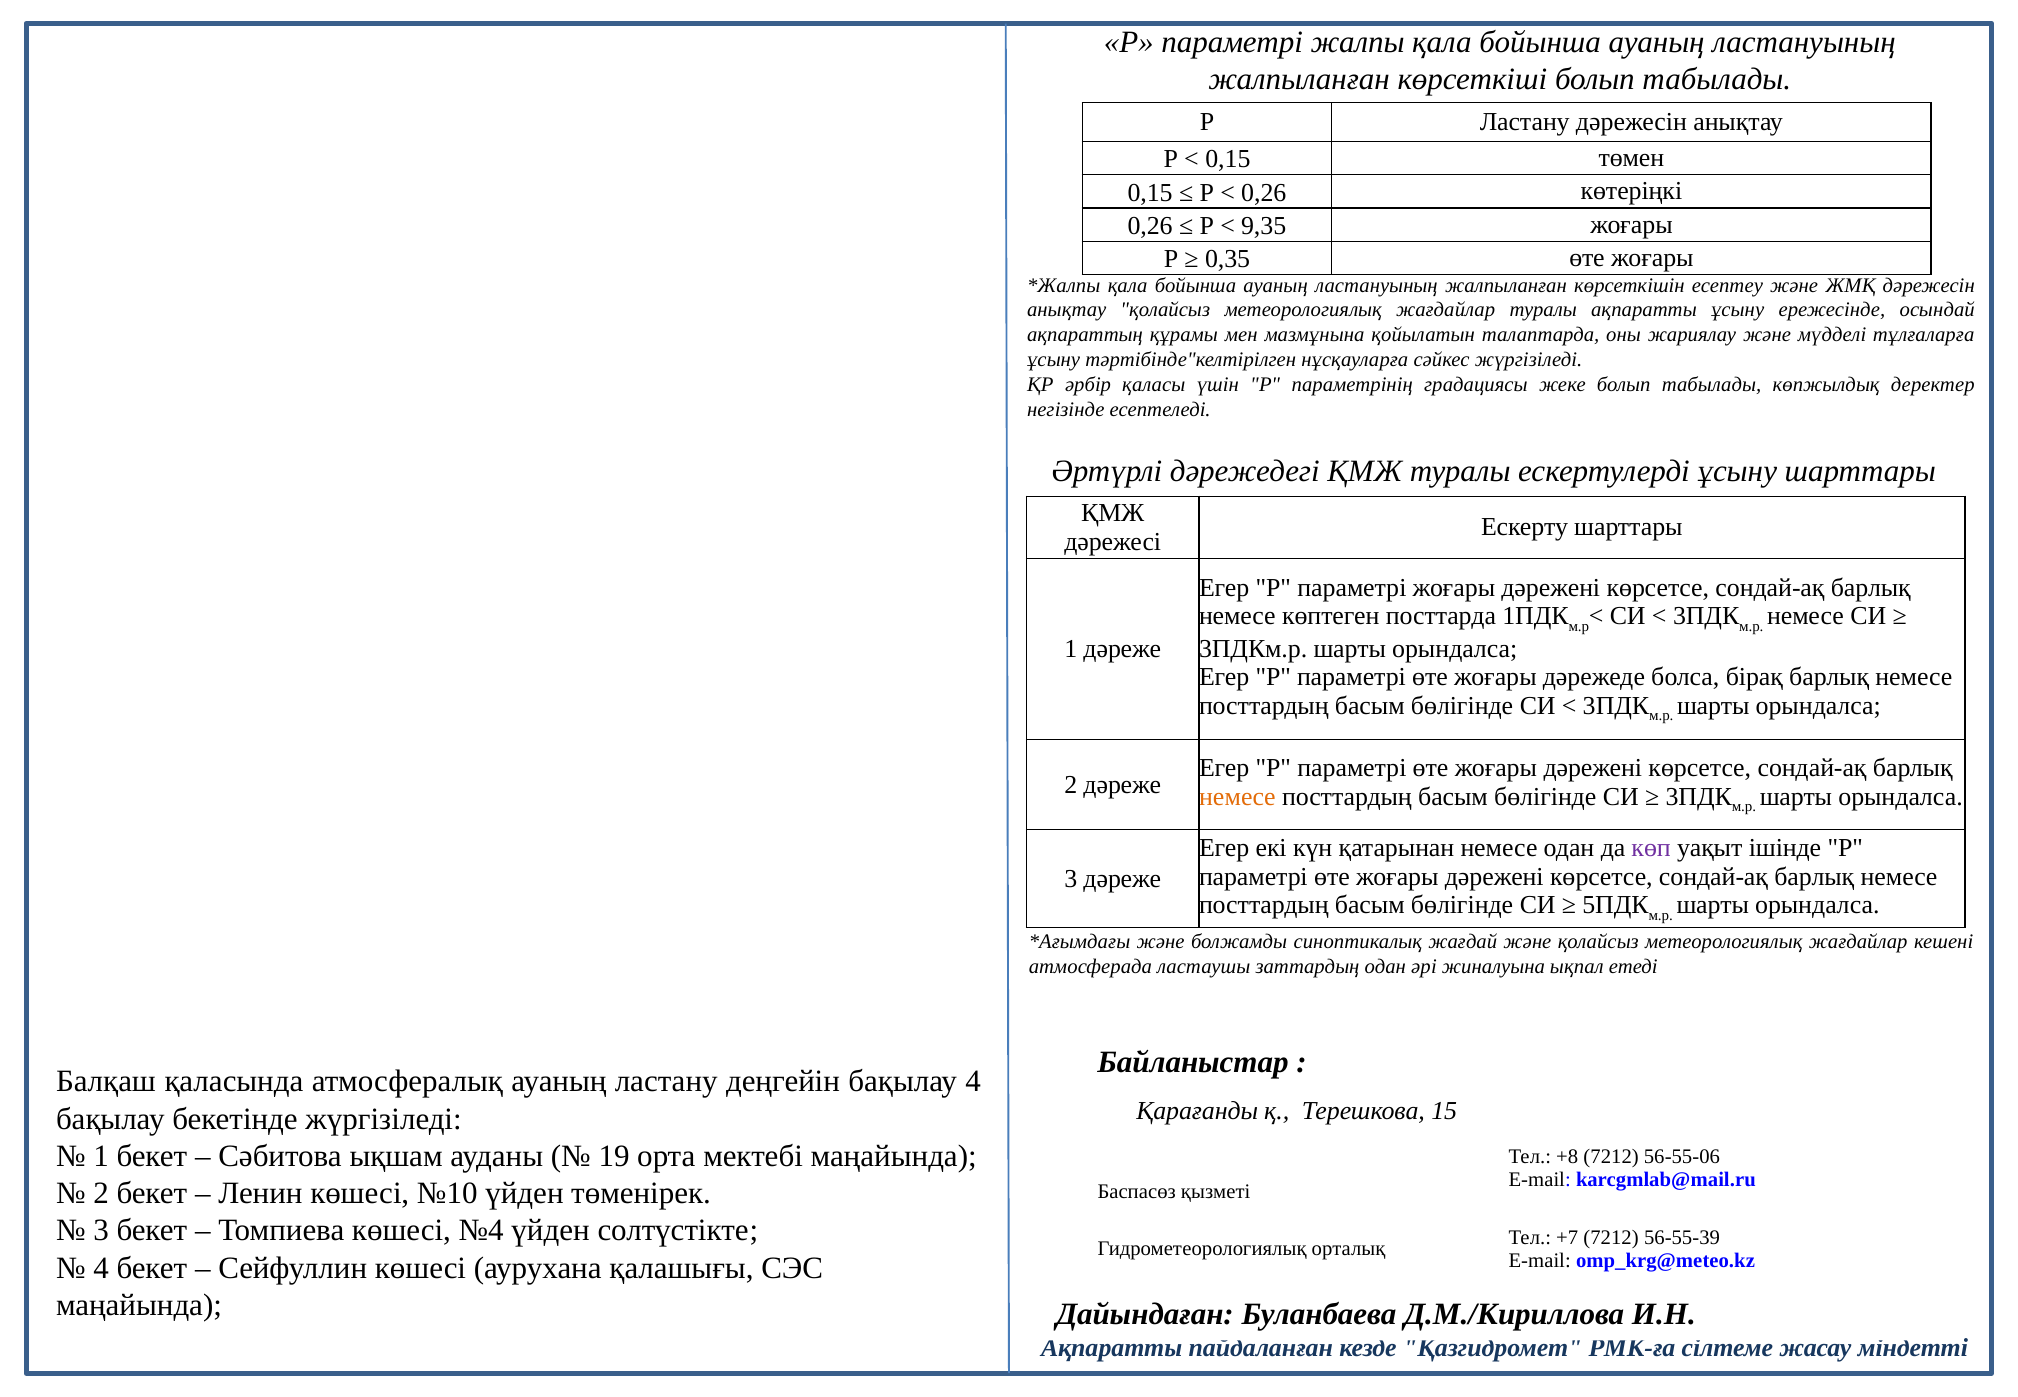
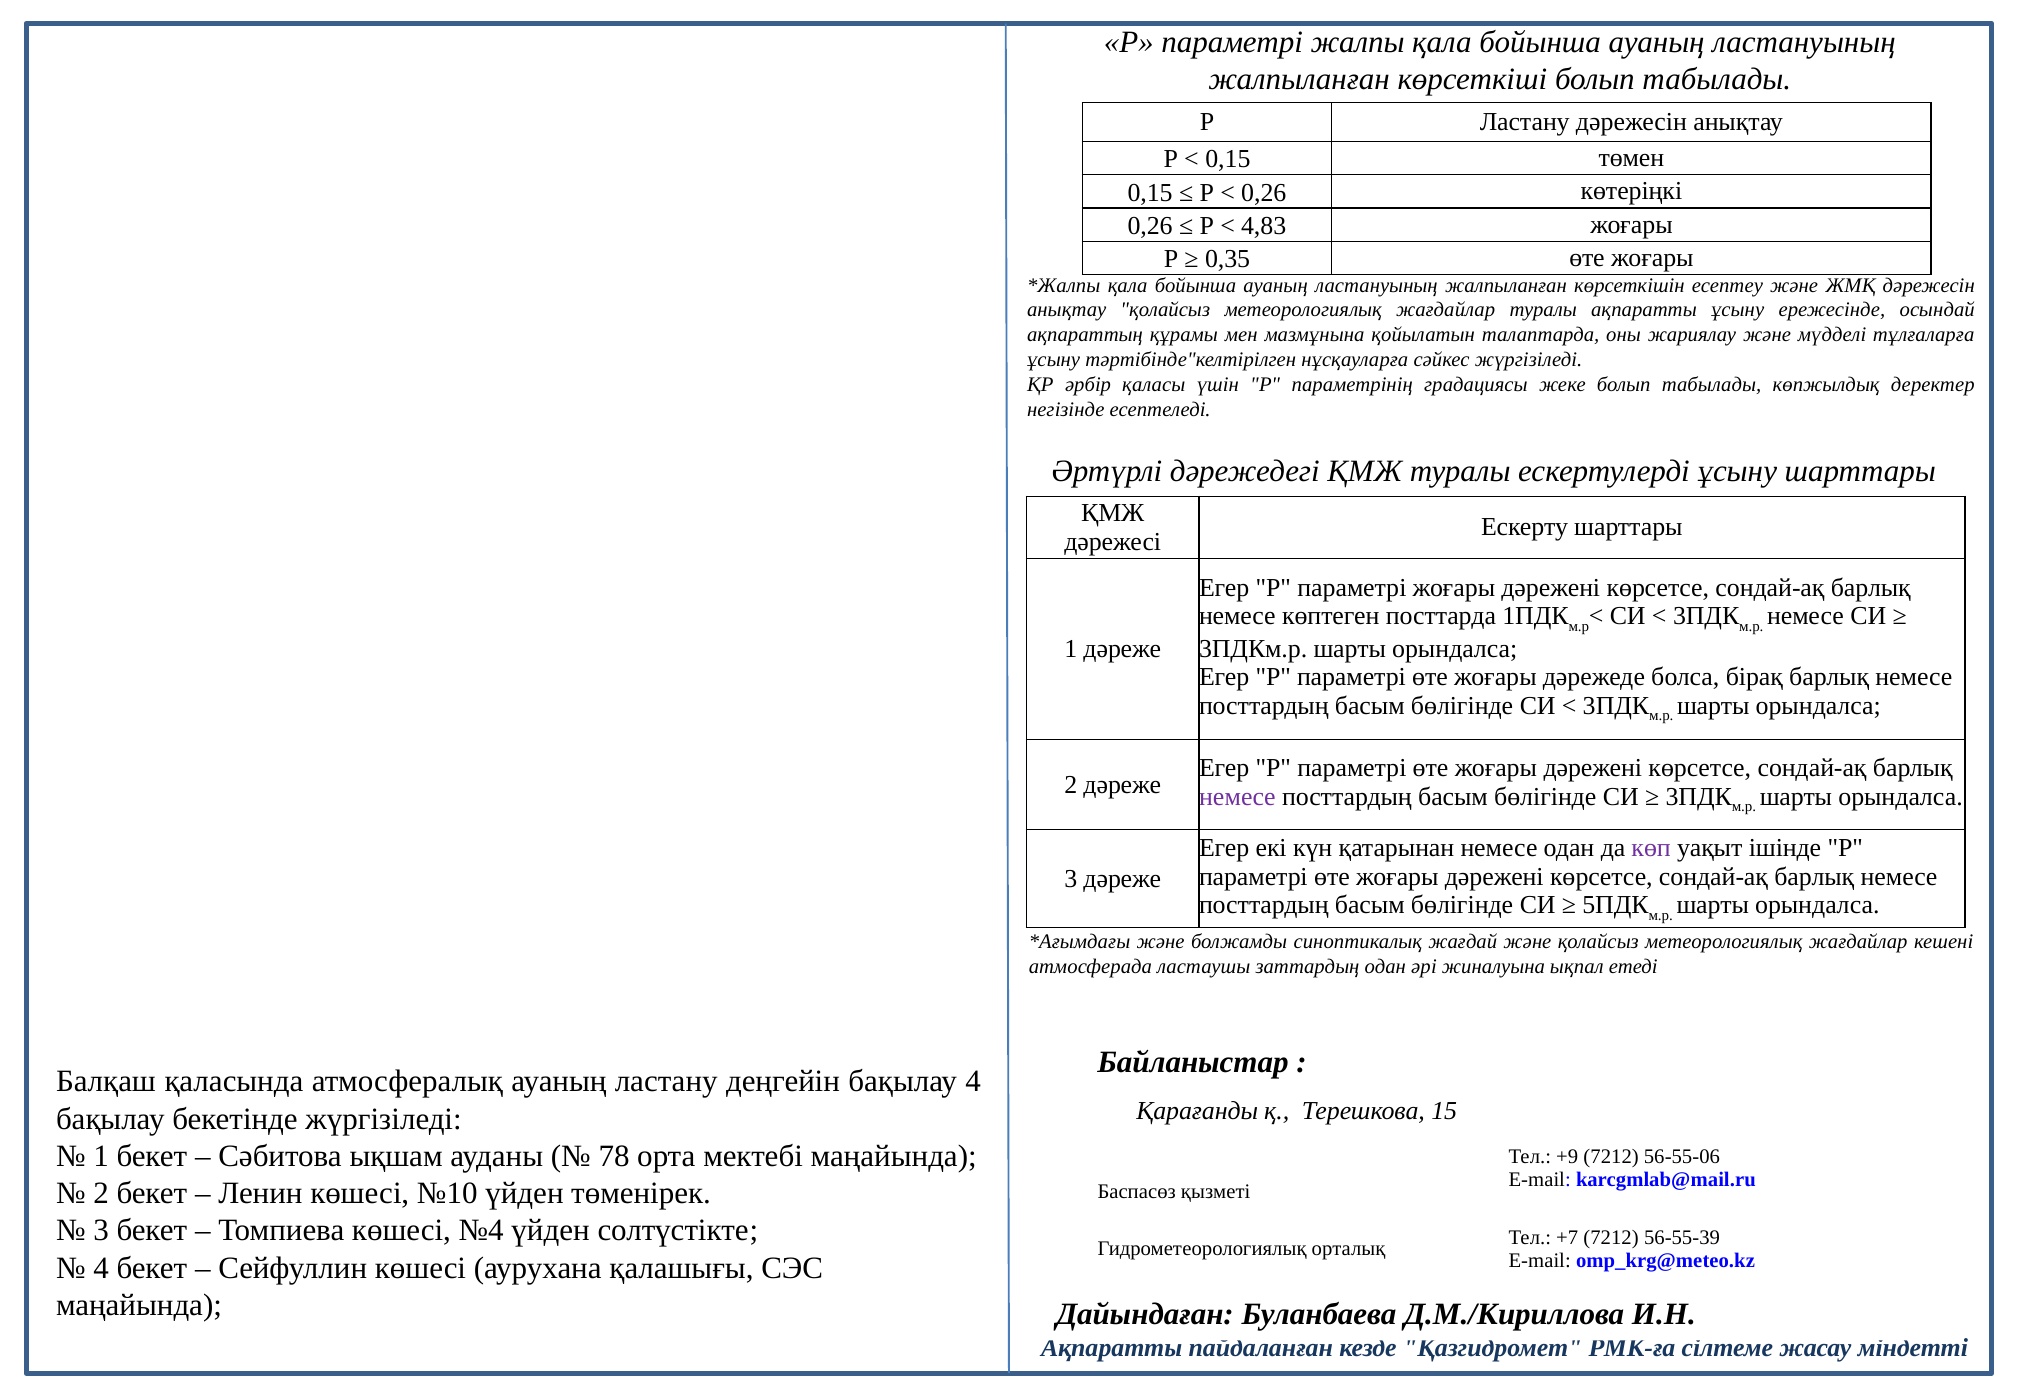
9,35: 9,35 -> 4,83
немесе at (1237, 797) colour: orange -> purple
19: 19 -> 78
+8: +8 -> +9
